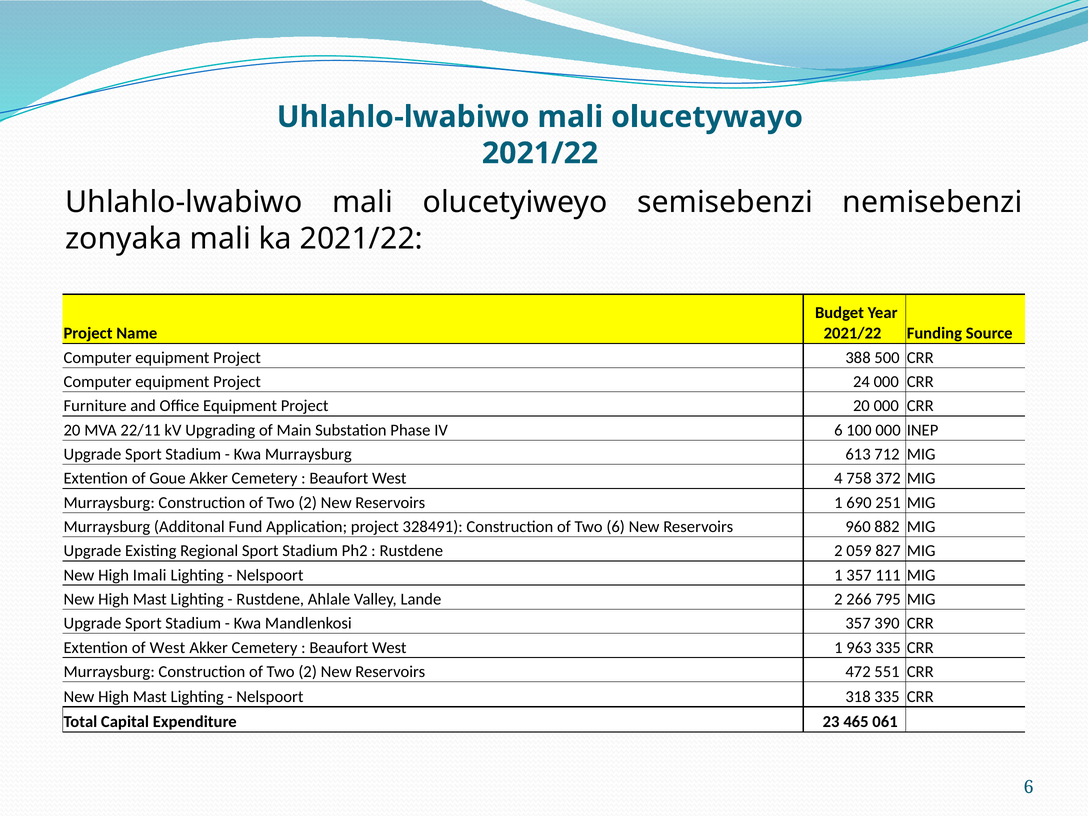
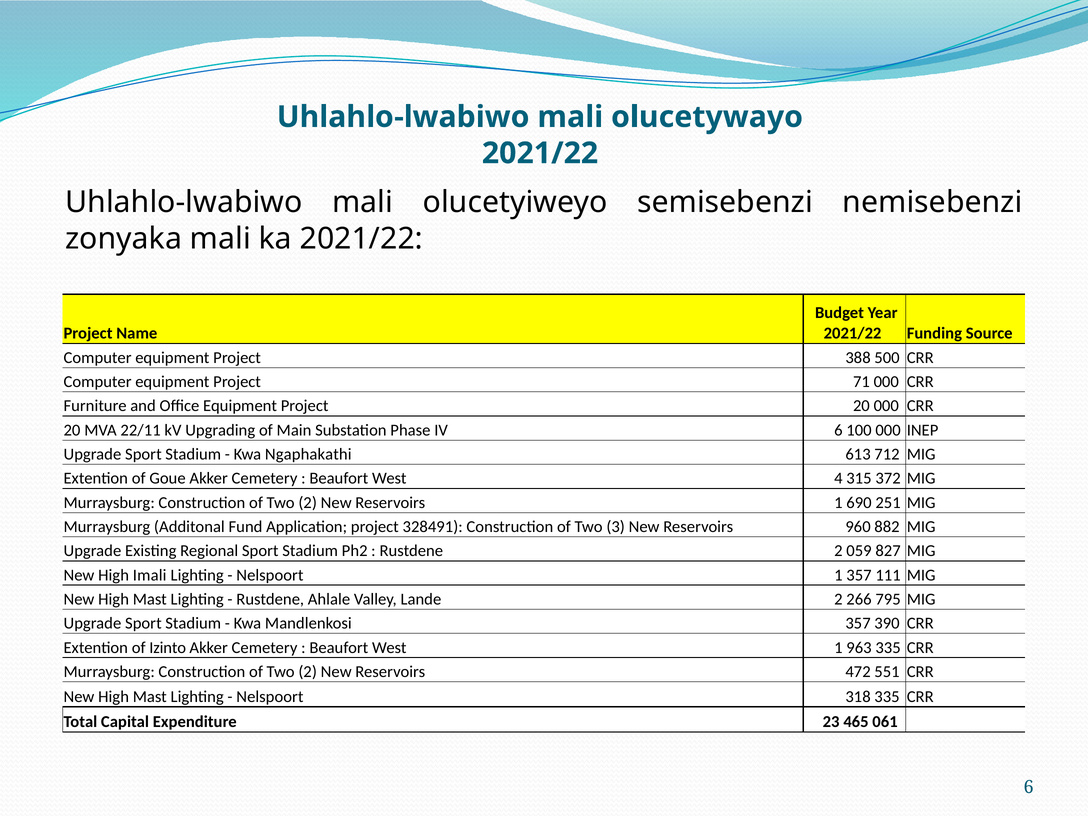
24: 24 -> 71
Kwa Murraysburg: Murraysburg -> Ngaphakathi
758: 758 -> 315
Two 6: 6 -> 3
of West: West -> Izinto
